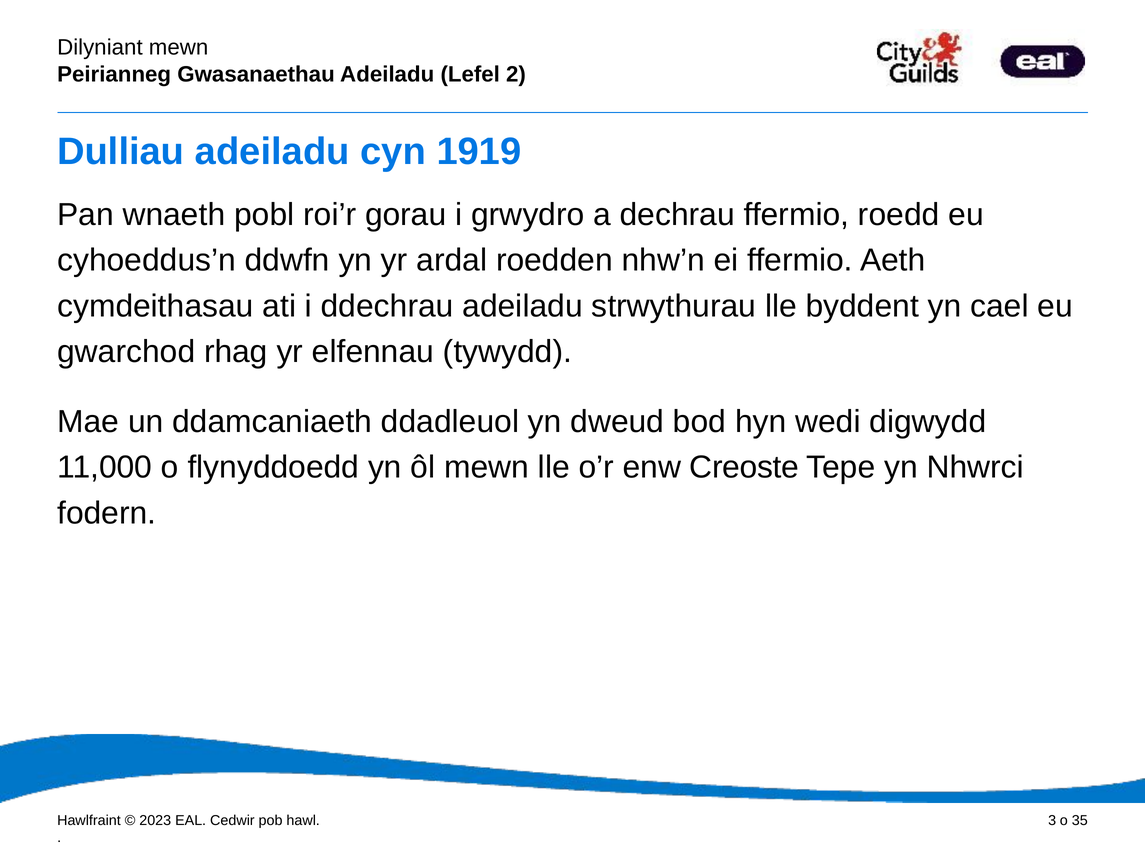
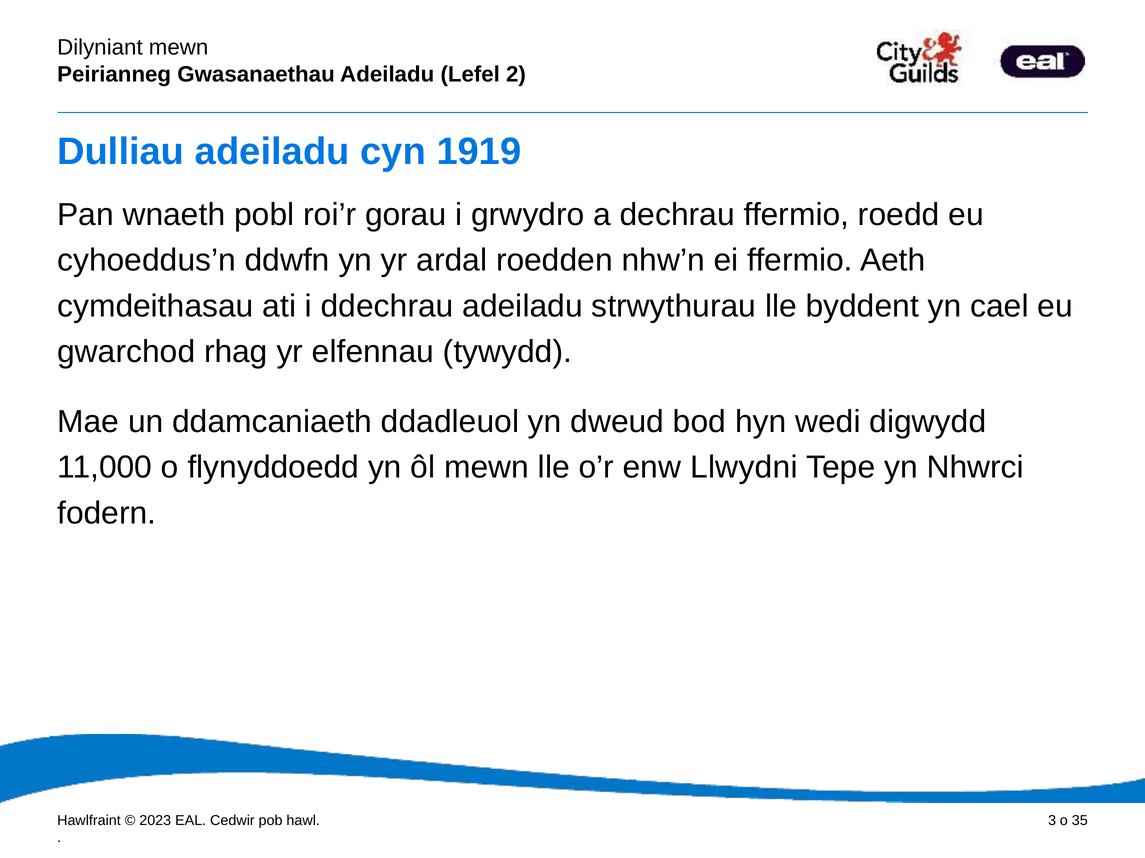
Creoste: Creoste -> Llwydni
